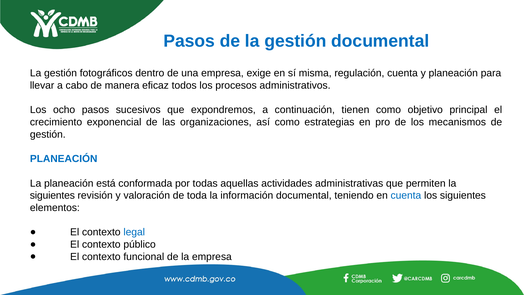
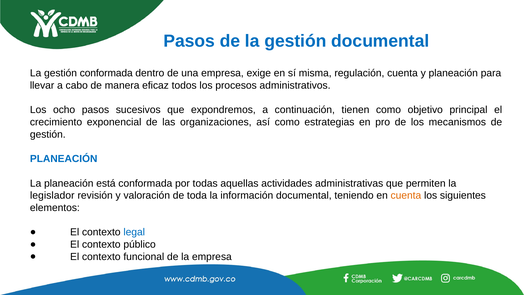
gestión fotográficos: fotográficos -> conformada
siguientes at (52, 195): siguientes -> legislador
cuenta at (406, 195) colour: blue -> orange
